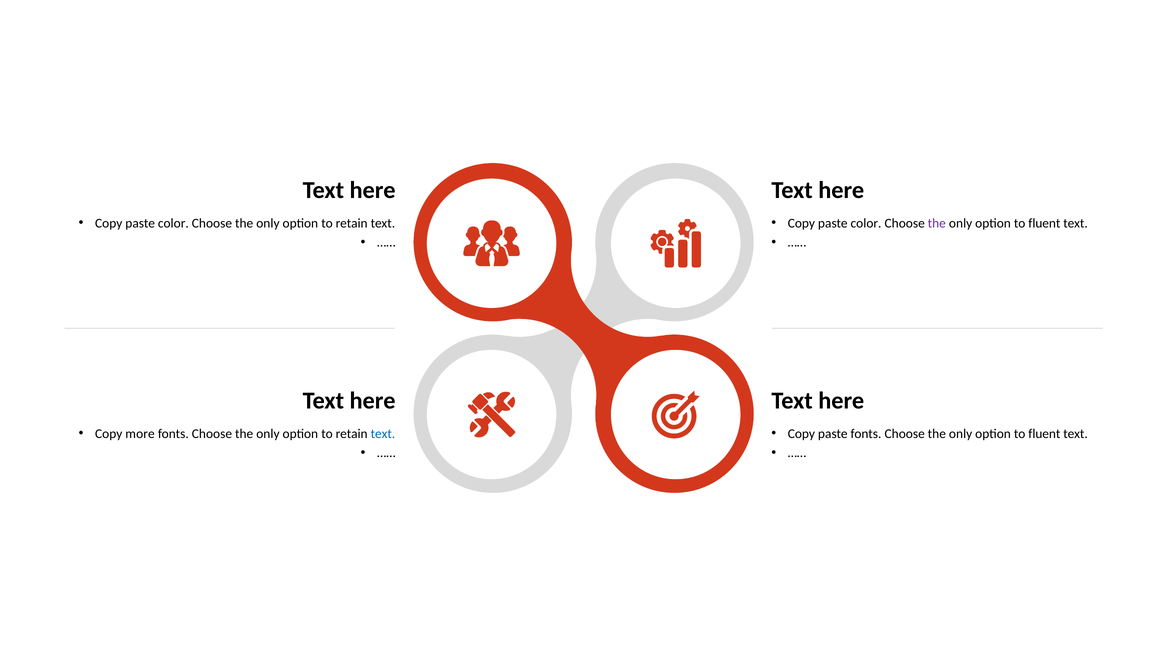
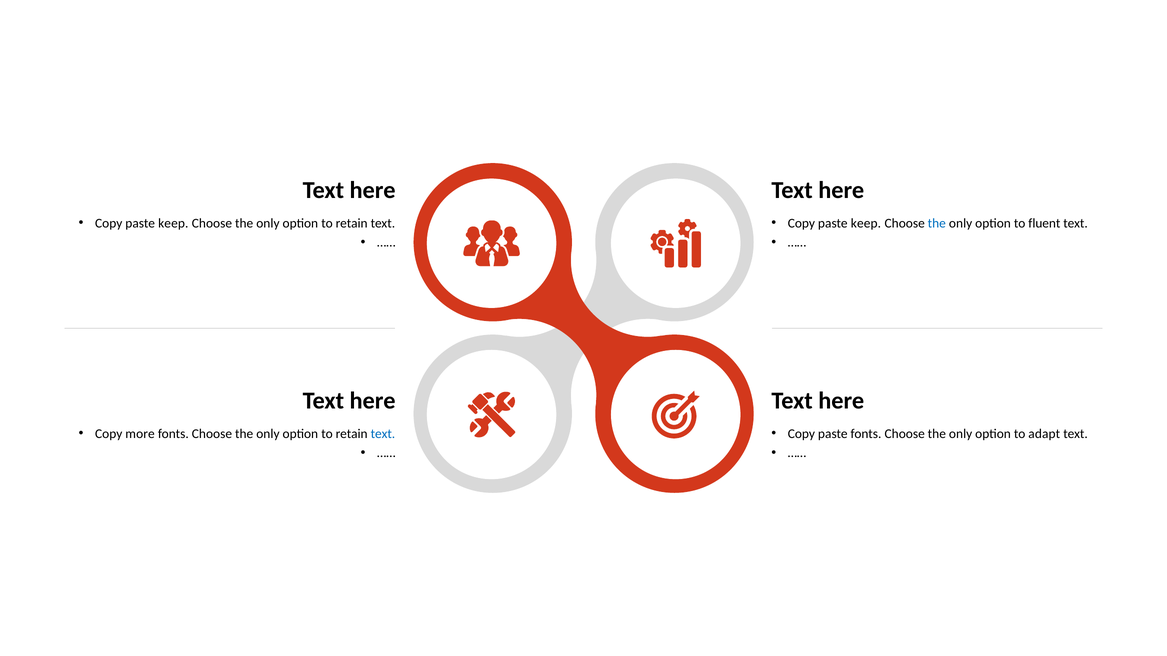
color at (173, 223): color -> keep
color at (866, 223): color -> keep
the at (937, 223) colour: purple -> blue
fluent at (1044, 434): fluent -> adapt
